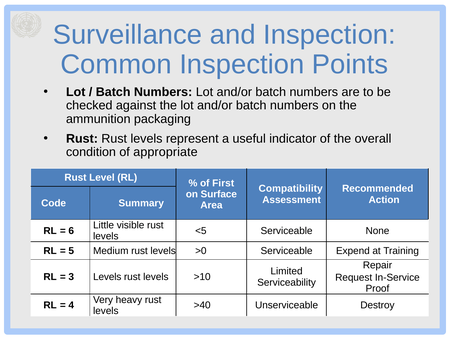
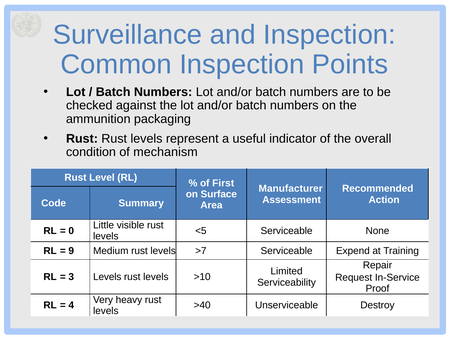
appropriate: appropriate -> mechanism
Compatibility: Compatibility -> Manufacturer
6: 6 -> 0
5: 5 -> 9
>0: >0 -> >7
